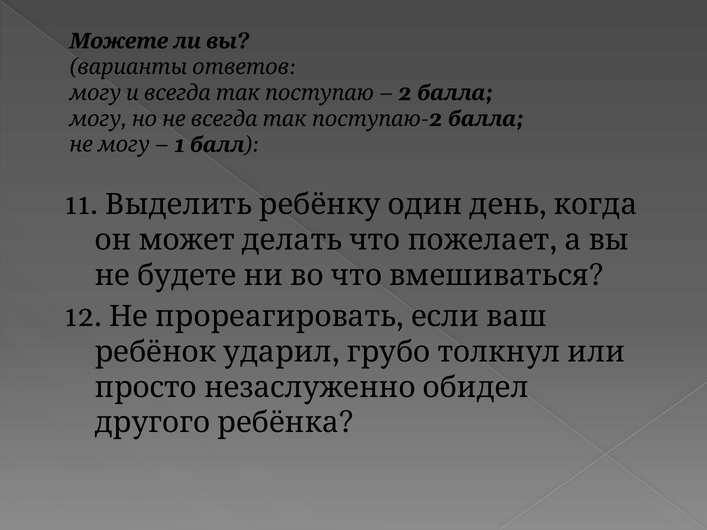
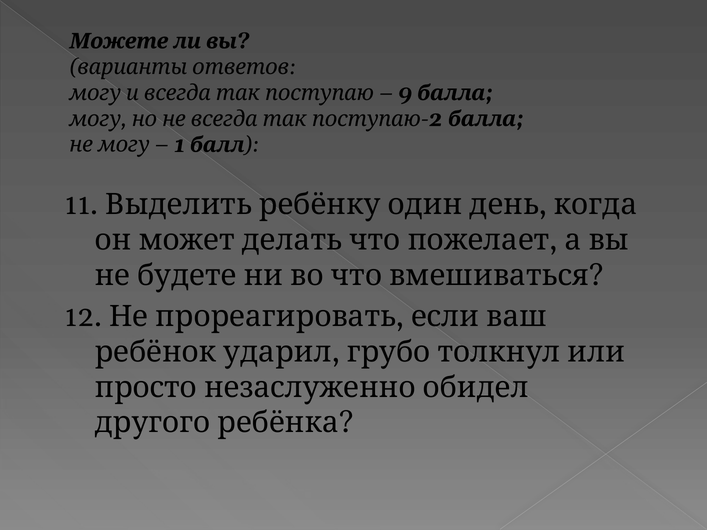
2 at (405, 93): 2 -> 9
